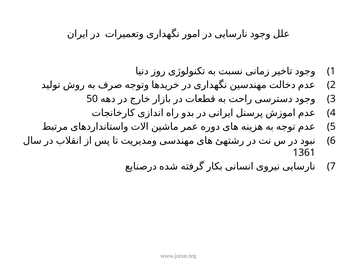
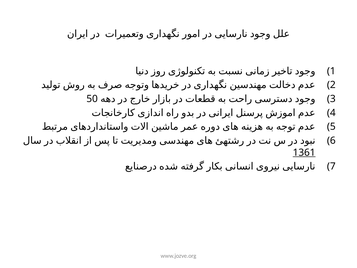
1361 underline: none -> present
